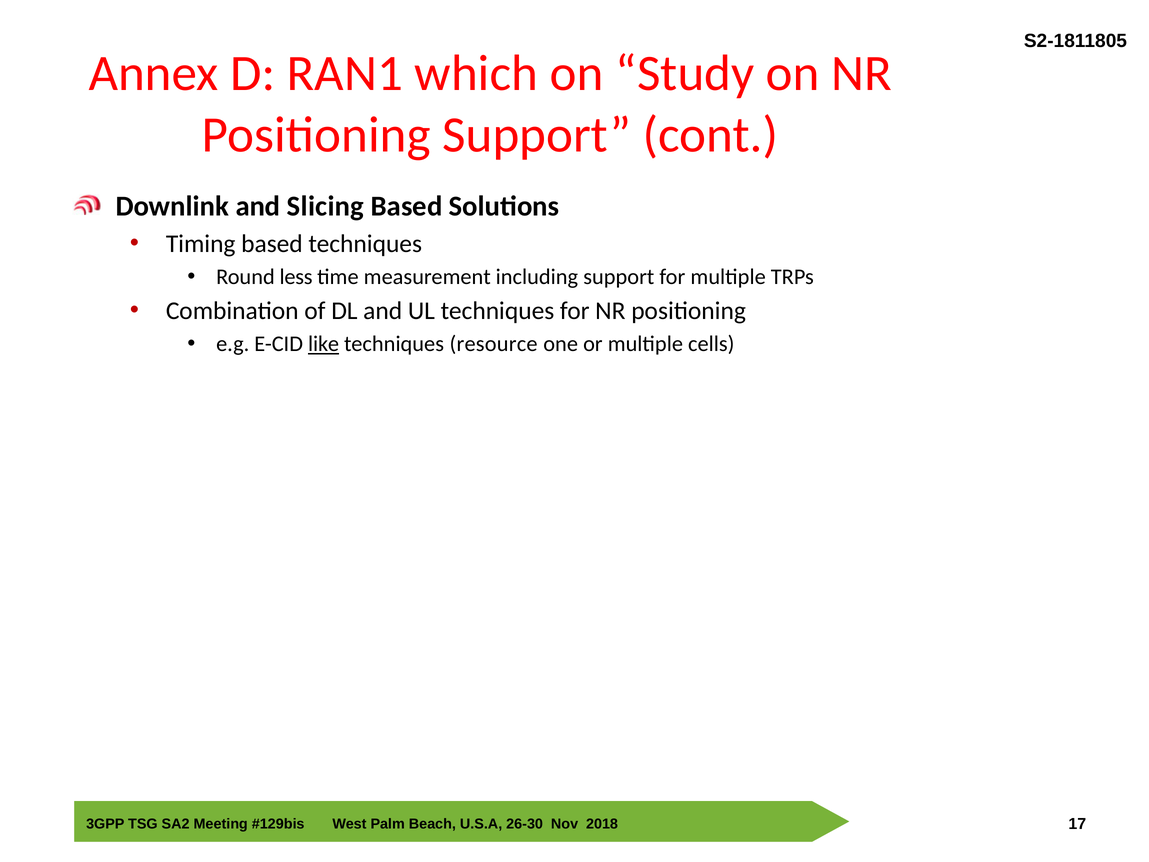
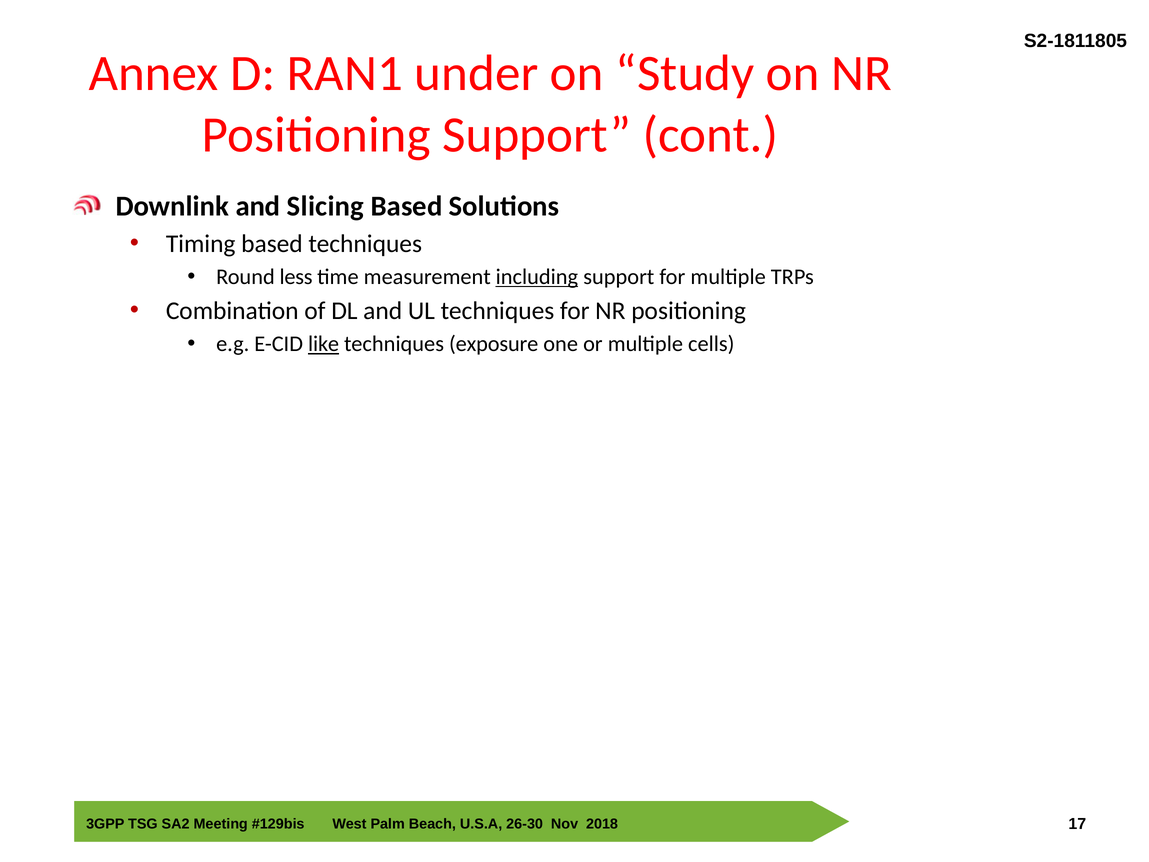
which: which -> under
including underline: none -> present
resource: resource -> exposure
